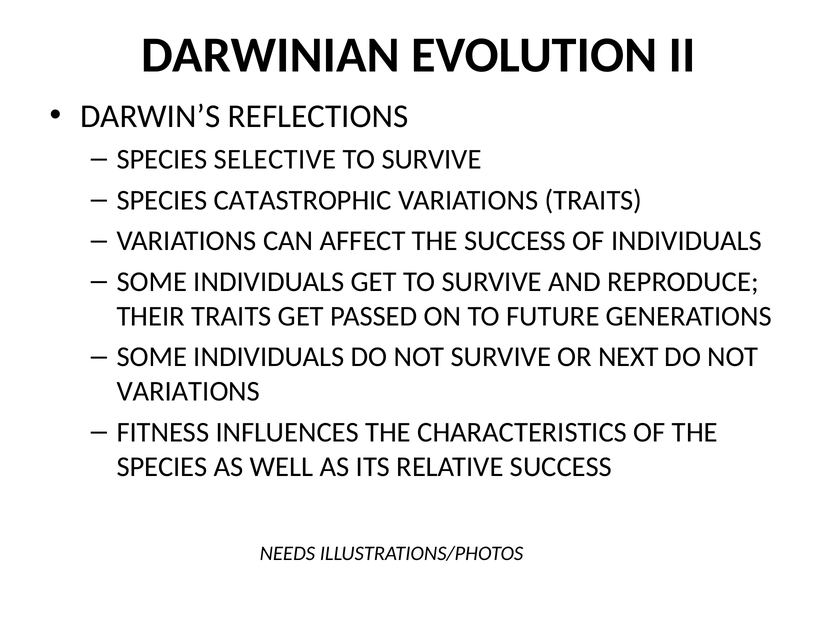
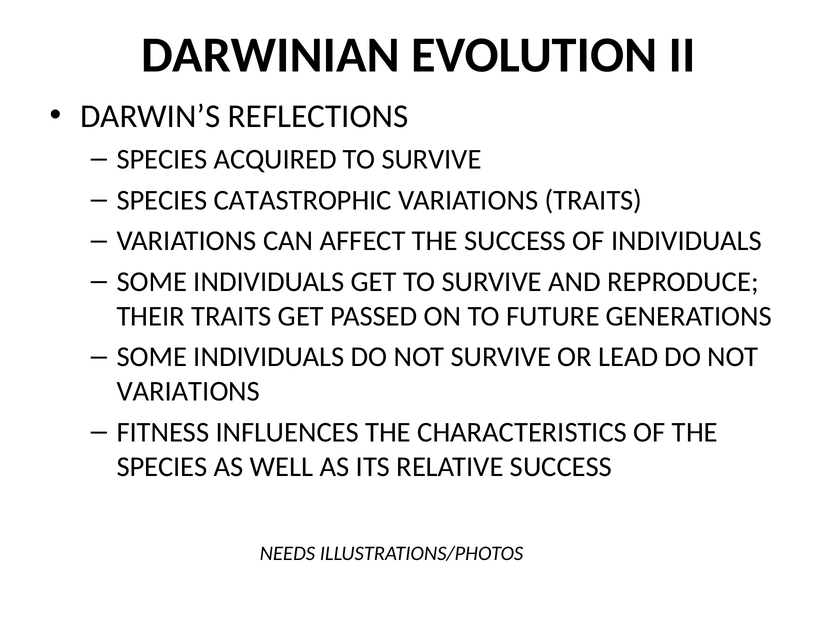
SELECTIVE: SELECTIVE -> ACQUIRED
NEXT: NEXT -> LEAD
